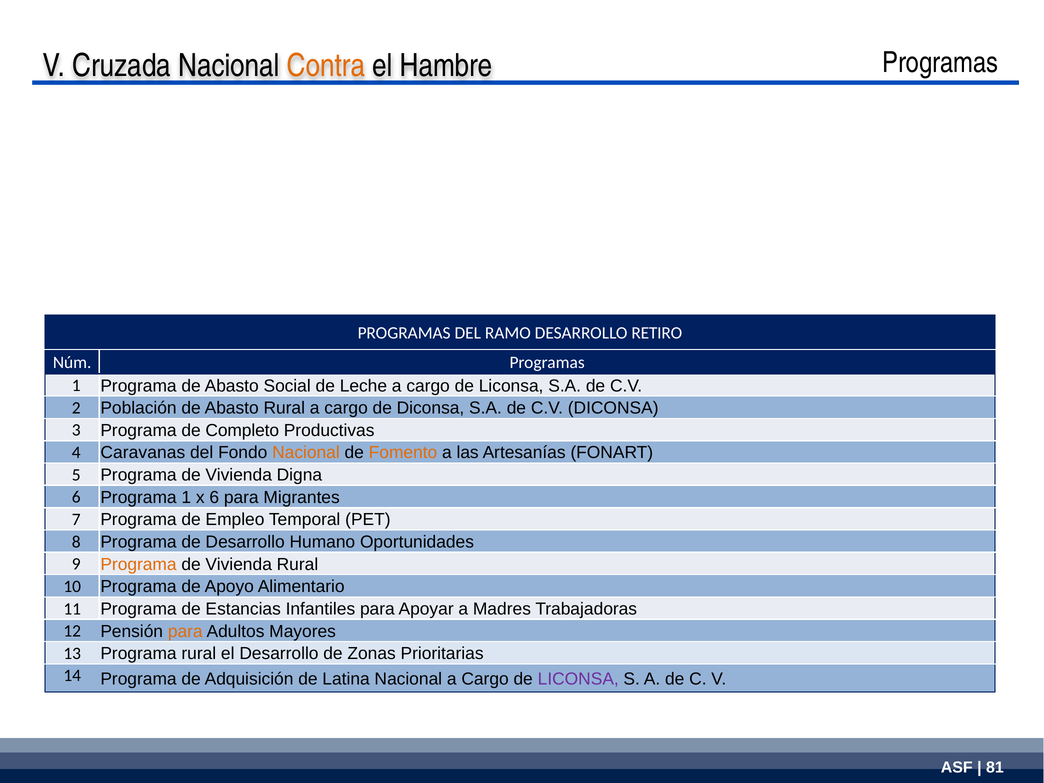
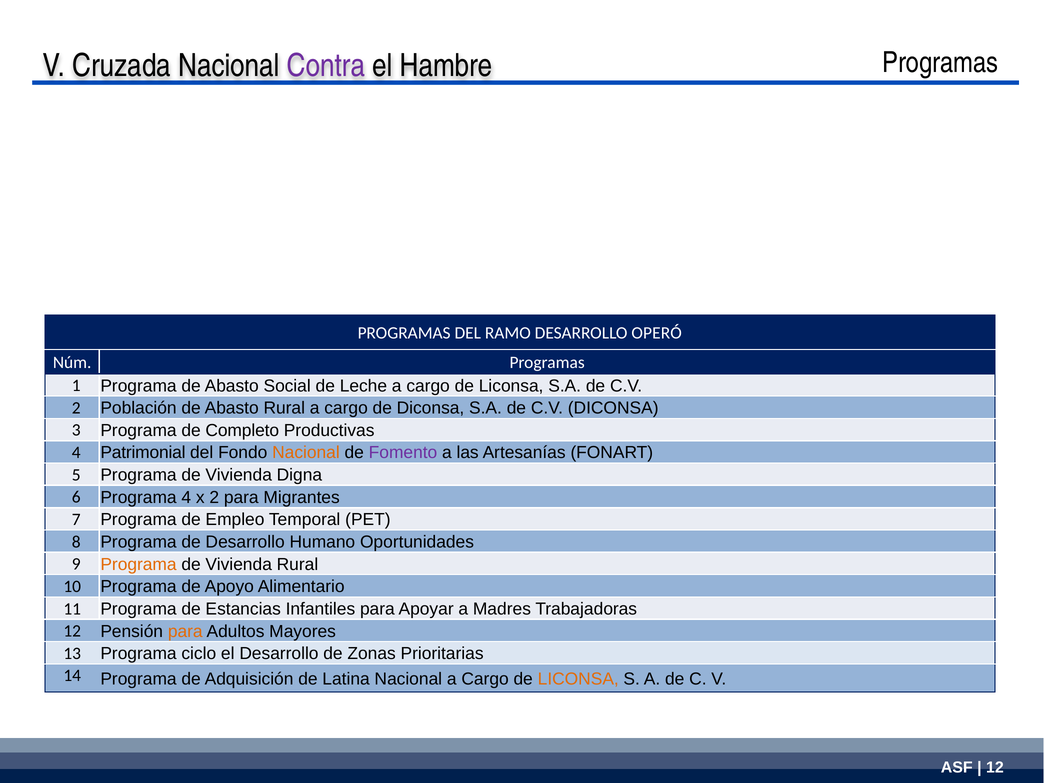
Contra colour: orange -> purple
RETIRO: RETIRO -> OPERÓ
Caravanas: Caravanas -> Patrimonial
Fomento colour: orange -> purple
Programa 1: 1 -> 4
x 6: 6 -> 2
Programa rural: rural -> ciclo
LICONSA at (578, 679) colour: purple -> orange
81 at (995, 767): 81 -> 12
